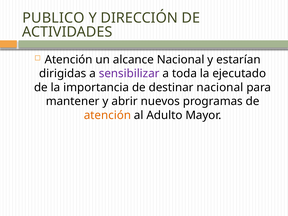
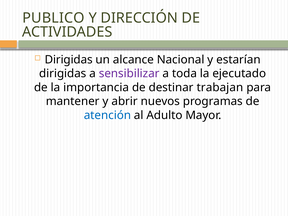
Atención at (69, 60): Atención -> Dirigidas
destinar nacional: nacional -> trabajan
atención at (107, 115) colour: orange -> blue
